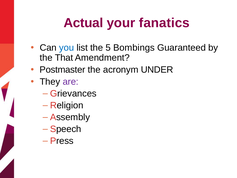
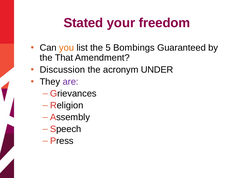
Actual: Actual -> Stated
fanatics: fanatics -> freedom
you colour: blue -> orange
Postmaster: Postmaster -> Discussion
